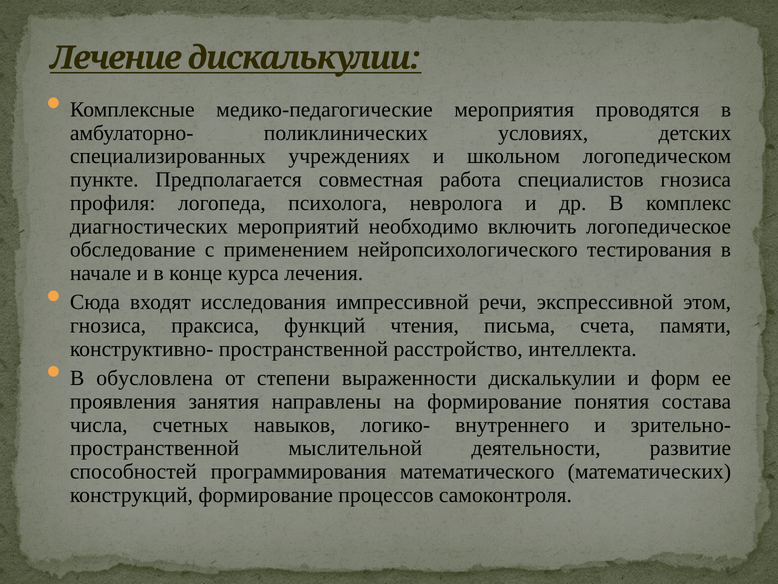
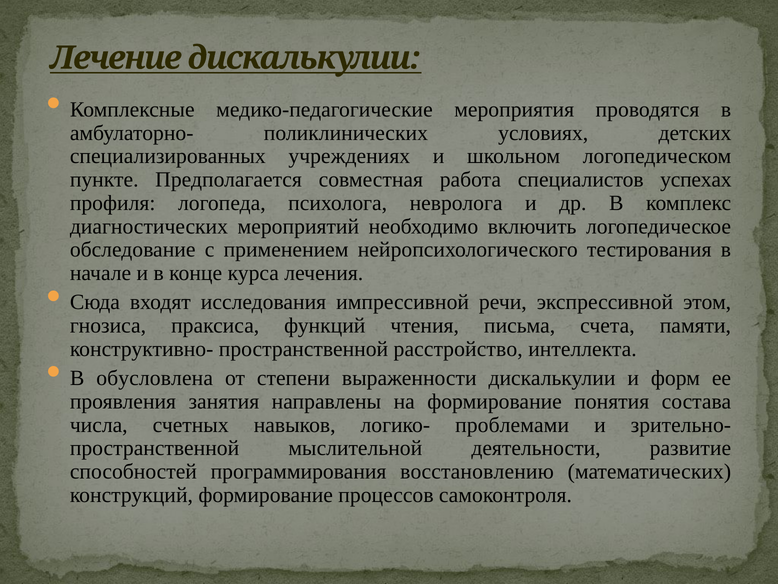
специалистов гнозиса: гнозиса -> успехах
внутреннего: внутреннего -> проблемами
математического: математического -> восстановлению
